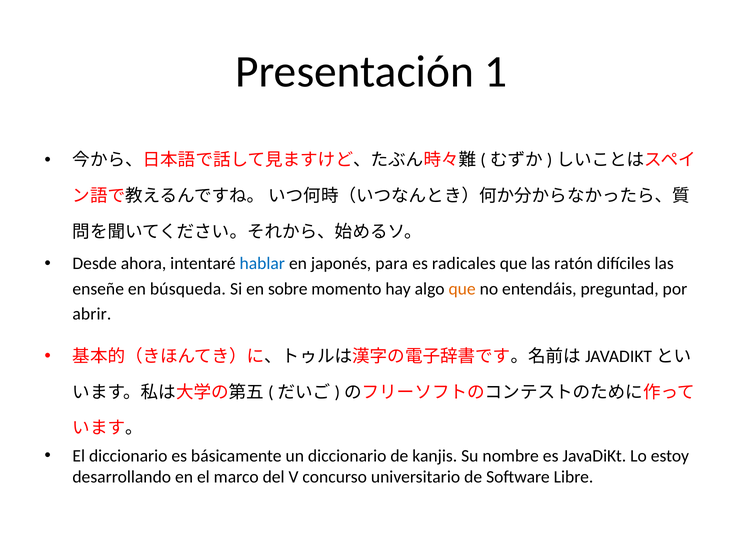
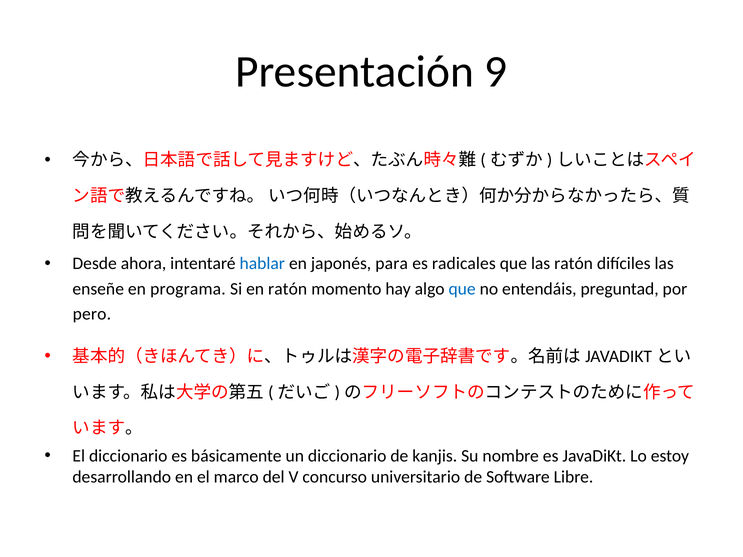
1: 1 -> 9
búsqueda: búsqueda -> programa
en sobre: sobre -> ratón
que at (462, 289) colour: orange -> blue
abrir: abrir -> pero
